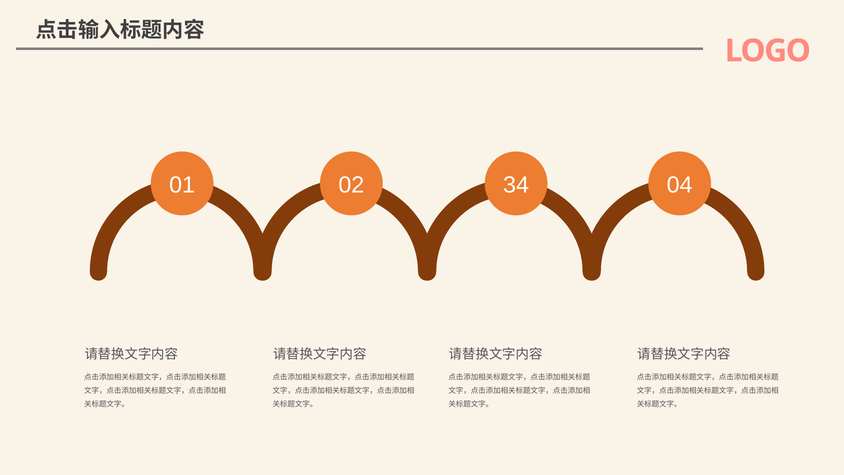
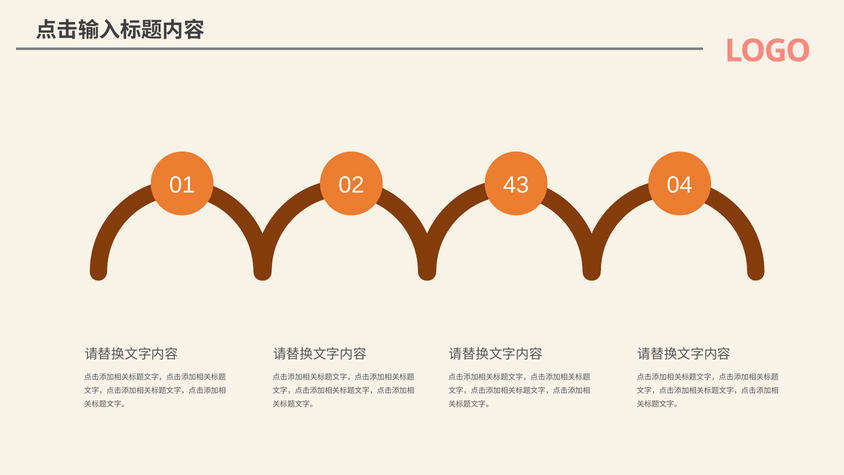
34: 34 -> 43
